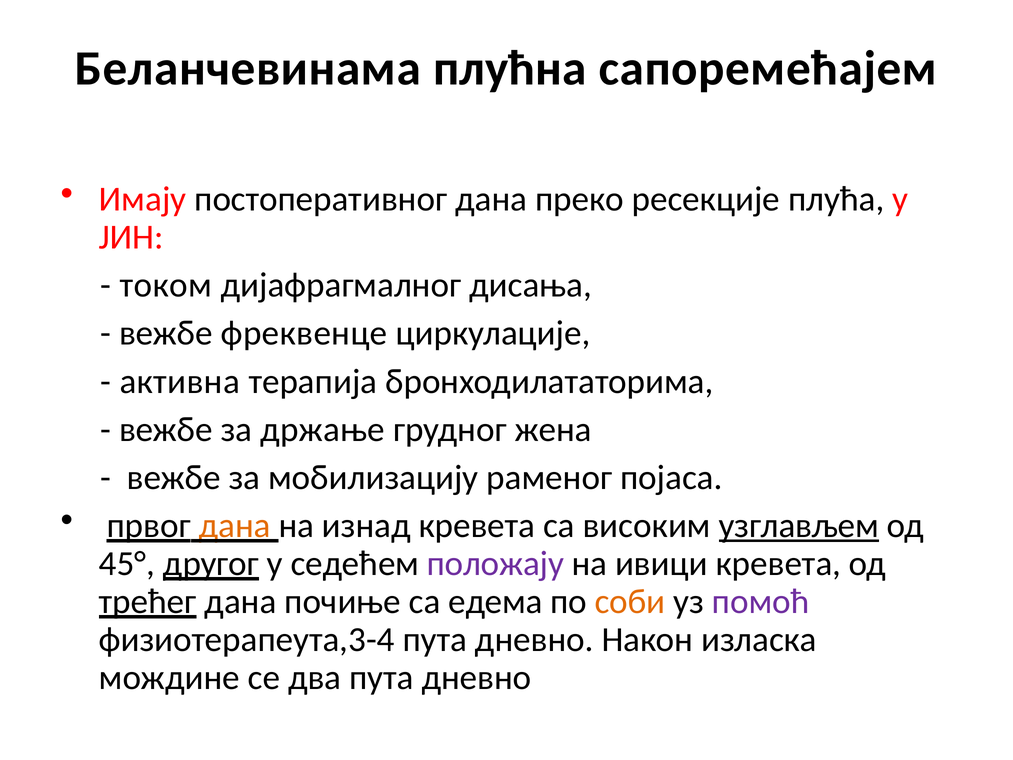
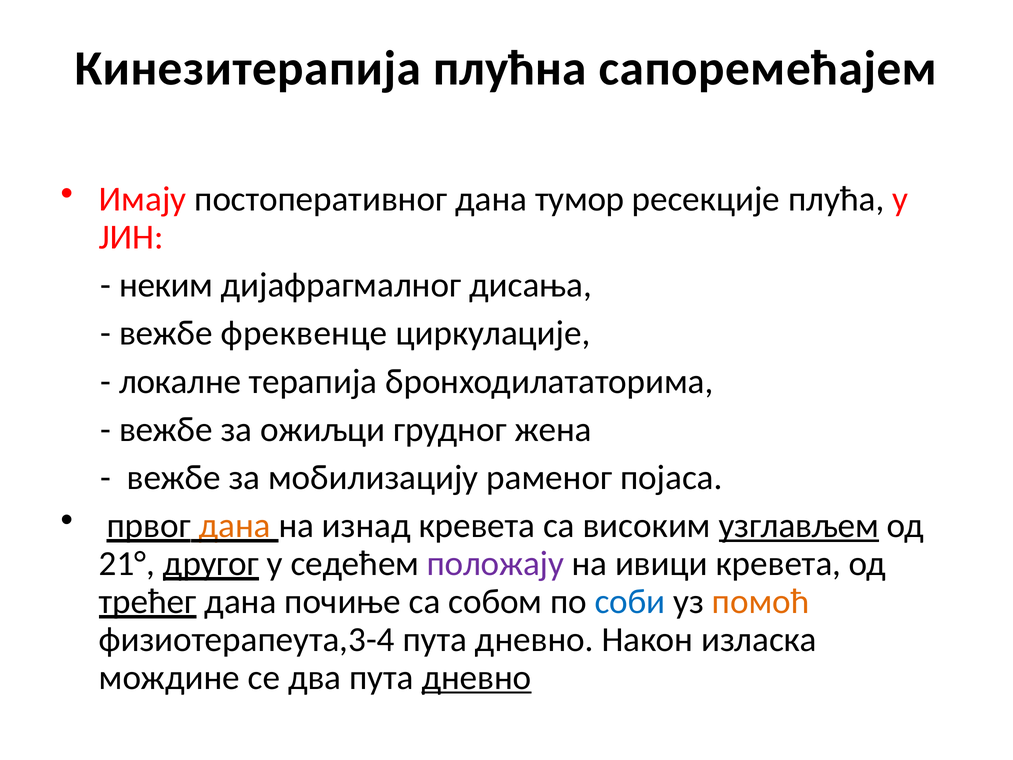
Беланчевинама: Беланчевинама -> Кинезитерапија
преко: преко -> тумор
током: током -> неким
активна: активна -> локалне
држање: држање -> ожиљци
45°: 45° -> 21°
едема: едема -> собом
соби colour: orange -> blue
помоћ colour: purple -> orange
дневно at (477, 677) underline: none -> present
